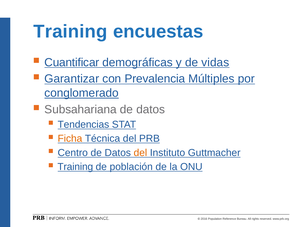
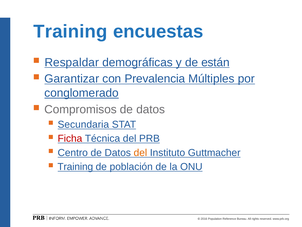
Cuantificar: Cuantificar -> Respaldar
vidas: vidas -> están
Subsahariana: Subsahariana -> Compromisos
Tendencias: Tendencias -> Secundaria
Ficha colour: orange -> red
